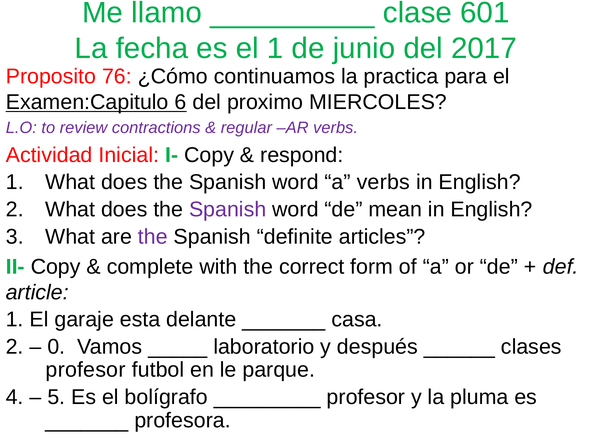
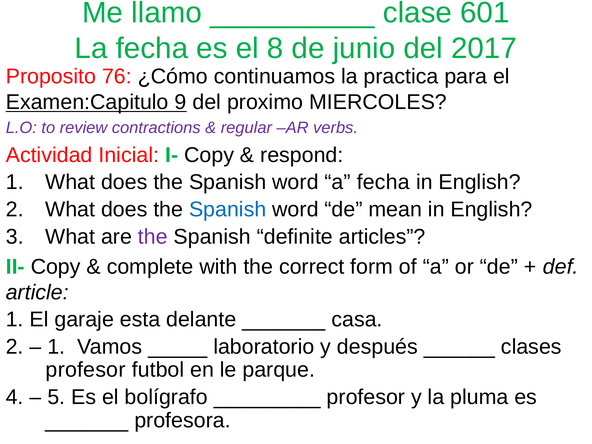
el 1: 1 -> 8
6: 6 -> 9
a verbs: verbs -> fecha
Spanish at (228, 209) colour: purple -> blue
0 at (56, 347): 0 -> 1
